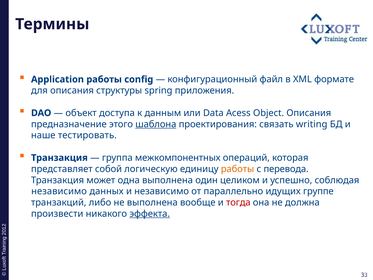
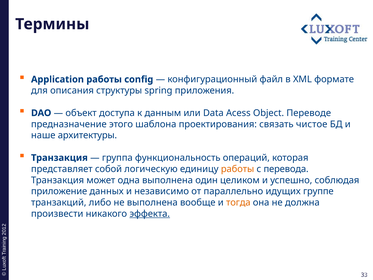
Object Описания: Описания -> Переводе
шаблона underline: present -> none
writing: writing -> чистое
тестировать: тестировать -> архитектуры
межкомпонентных: межкомпонентных -> функциональность
независимо at (59, 191): независимо -> приложение
тогда colour: red -> orange
